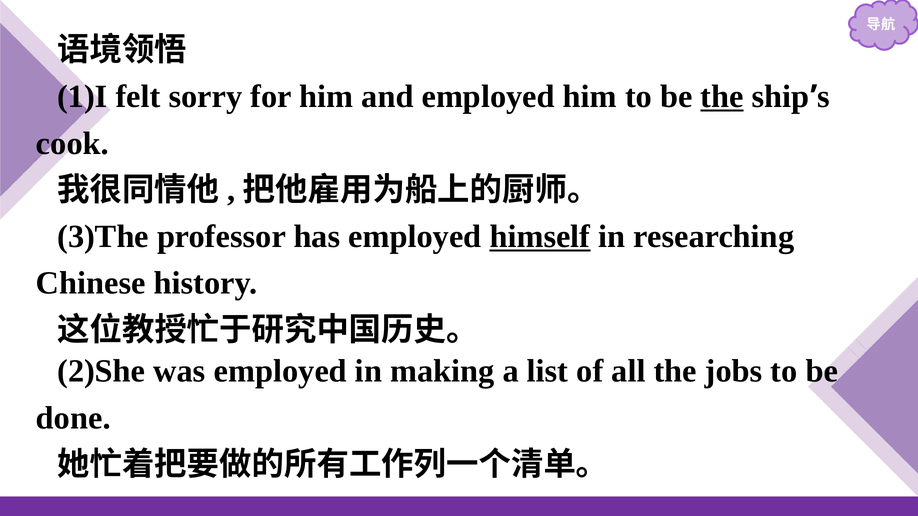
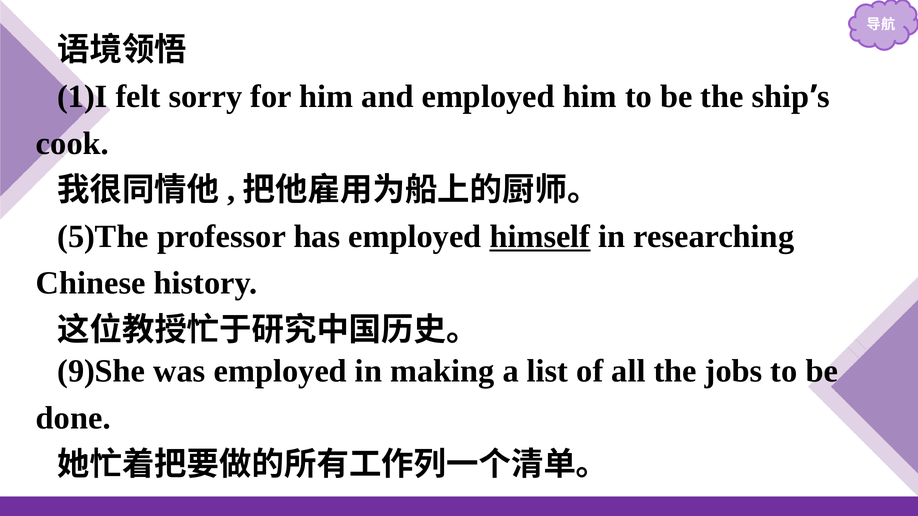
the at (722, 97) underline: present -> none
3)The: 3)The -> 5)The
2)She: 2)She -> 9)She
